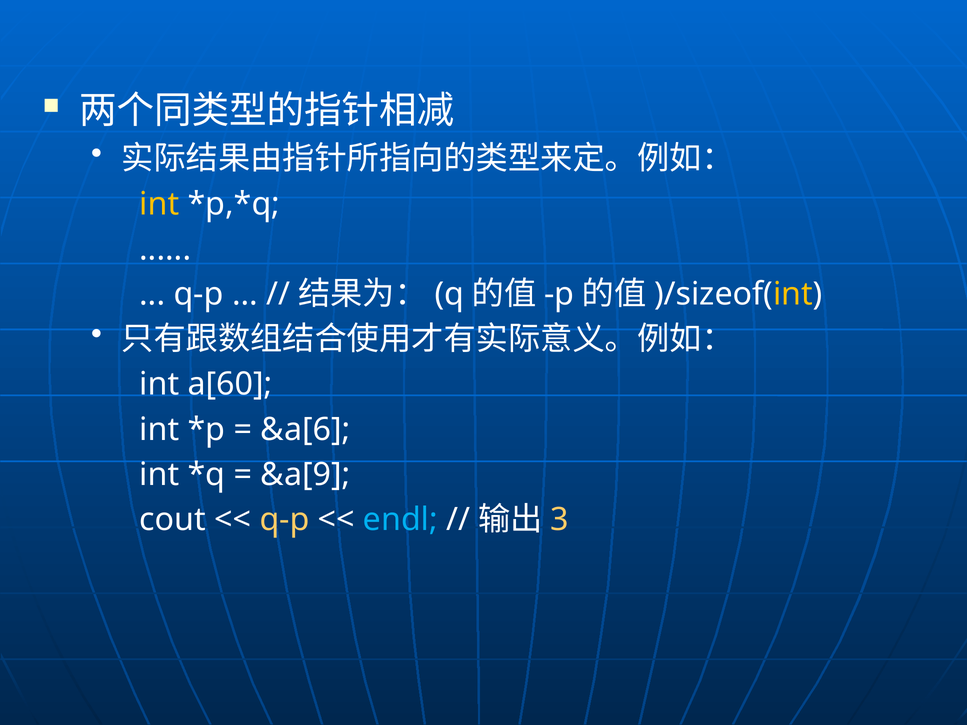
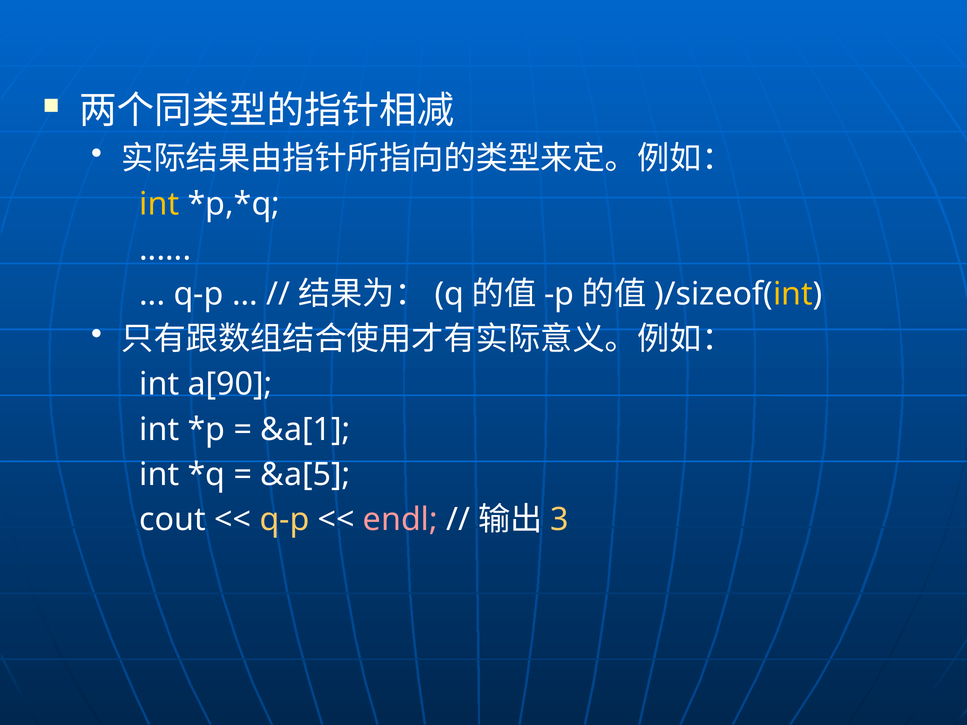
a[60: a[60 -> a[90
&a[6: &a[6 -> &a[1
&a[9: &a[9 -> &a[5
endl colour: light blue -> pink
